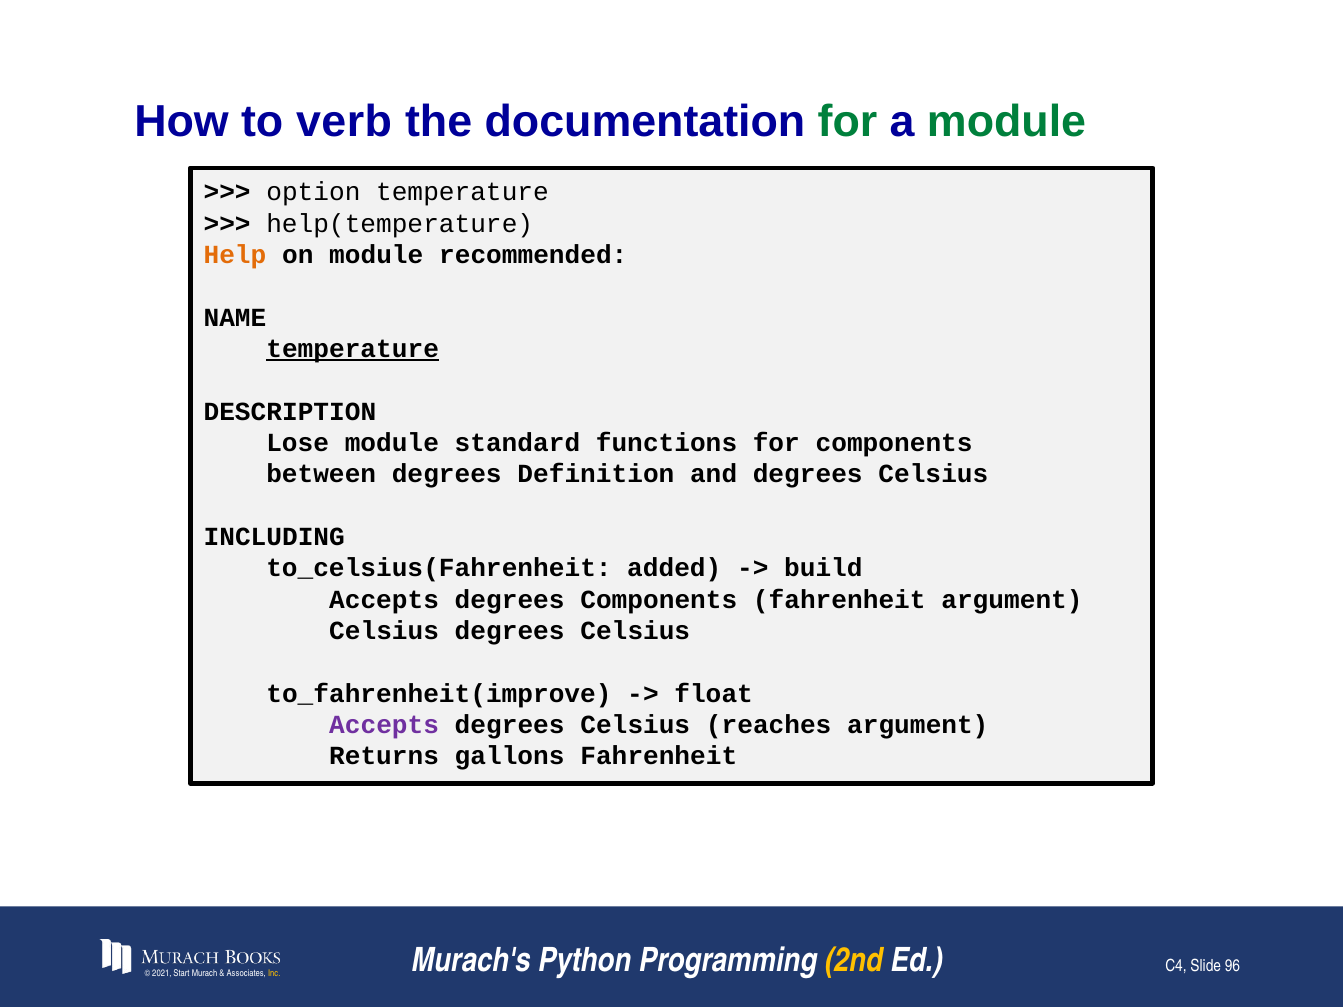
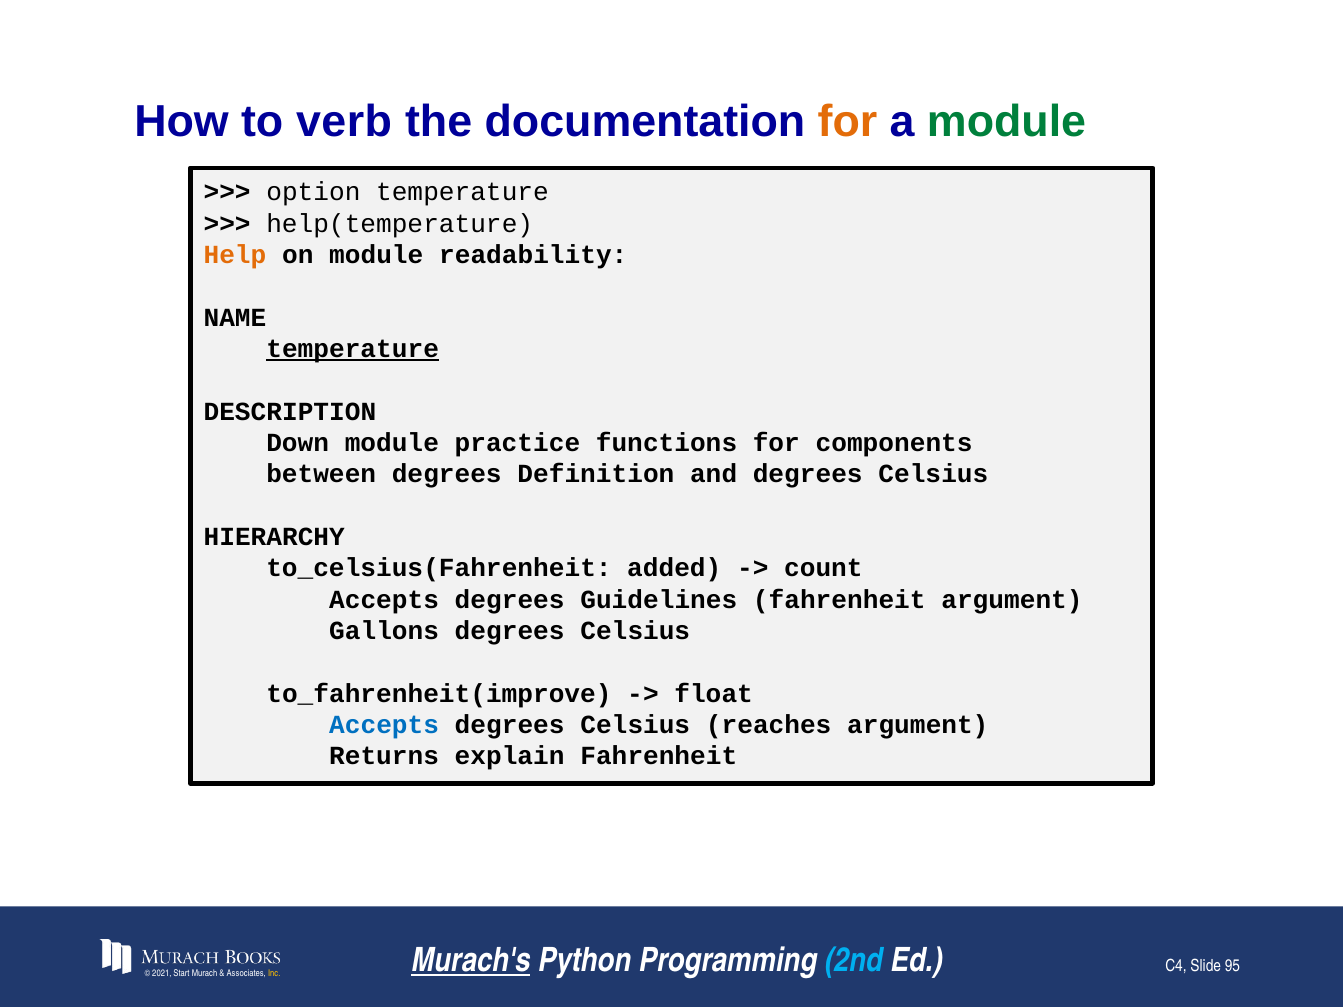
for at (847, 122) colour: green -> orange
recommended: recommended -> readability
Lose: Lose -> Down
standard: standard -> practice
INCLUDING: INCLUDING -> HIERARCHY
build: build -> count
degrees Components: Components -> Guidelines
Celsius at (384, 631): Celsius -> Gallons
Accepts at (384, 725) colour: purple -> blue
gallons: gallons -> explain
Murach's underline: none -> present
2nd colour: yellow -> light blue
96: 96 -> 95
